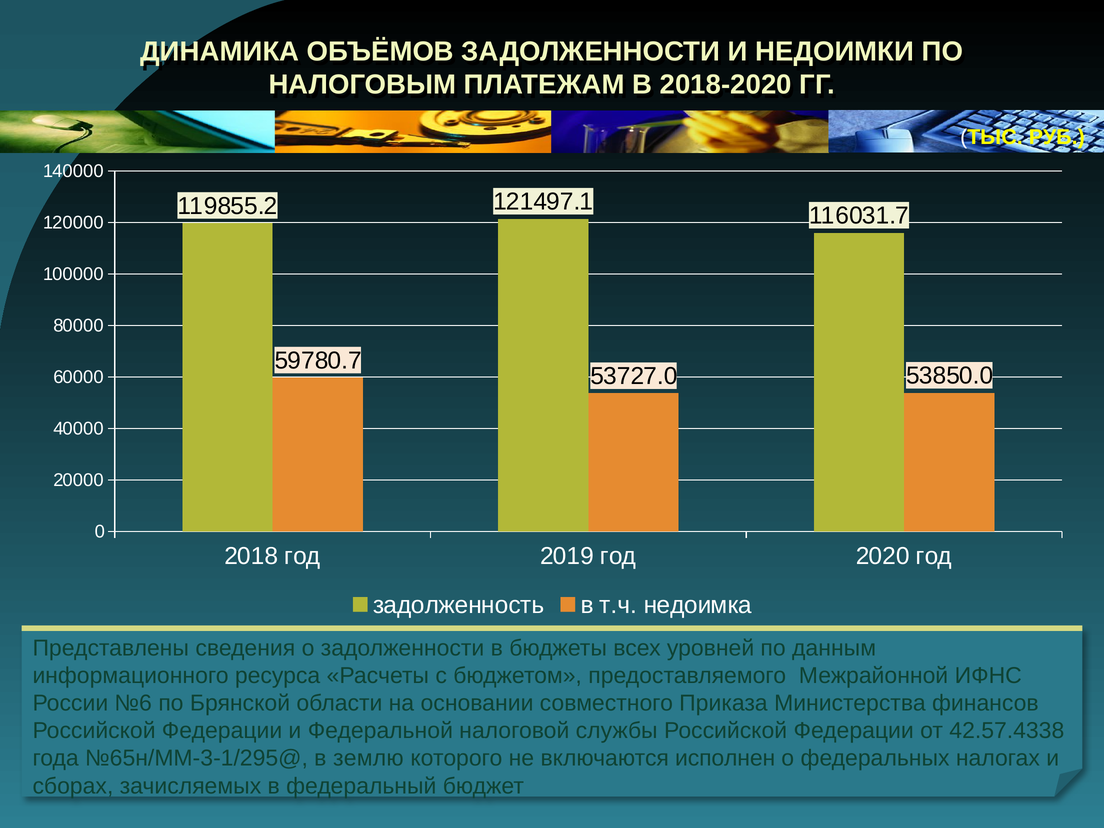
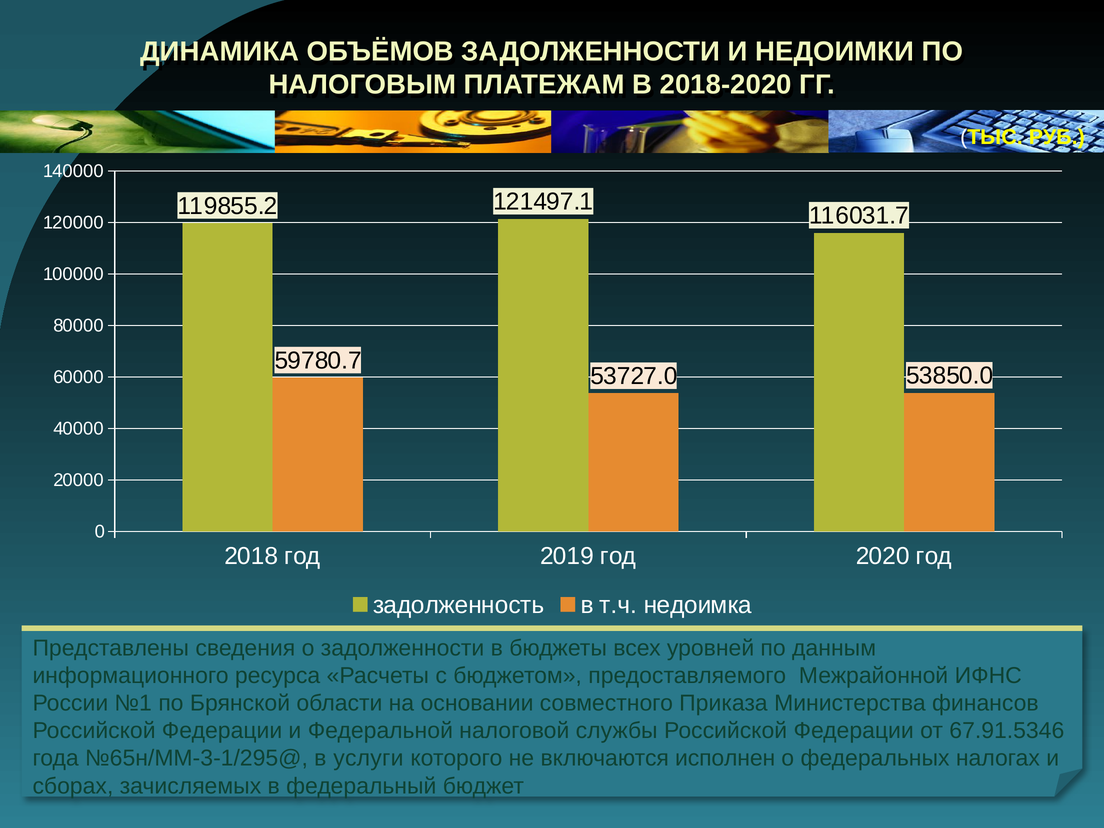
№6: №6 -> №1
42.57.4338: 42.57.4338 -> 67.91.5346
землю: землю -> услуги
